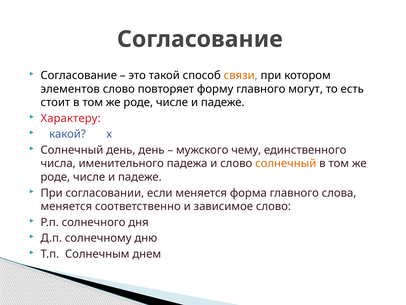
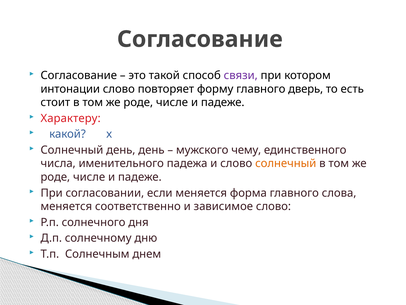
связи colour: orange -> purple
элементов: элементов -> интонации
могут: могут -> дверь
